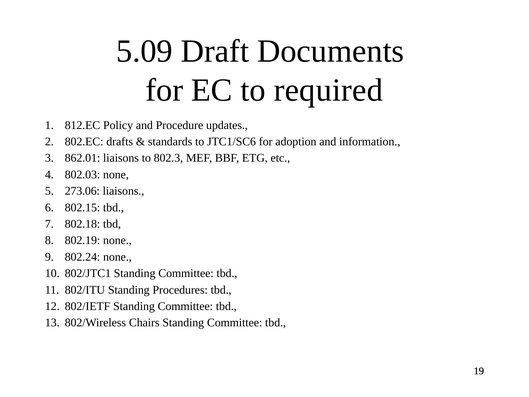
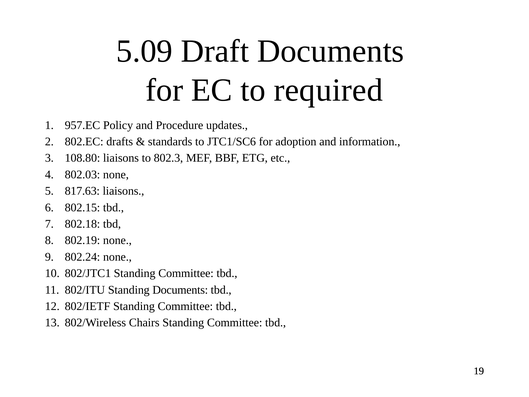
812.EC: 812.EC -> 957.EC
862.01: 862.01 -> 108.80
273.06: 273.06 -> 817.63
Standing Procedures: Procedures -> Documents
